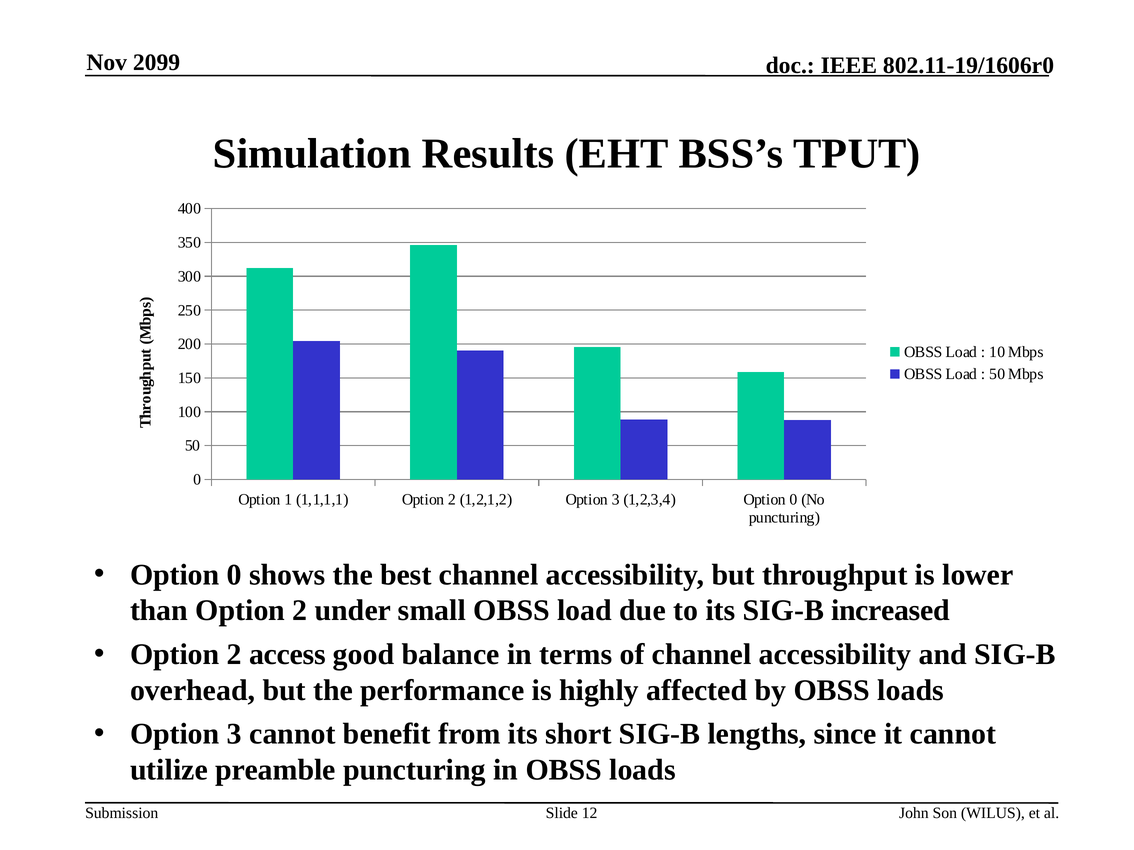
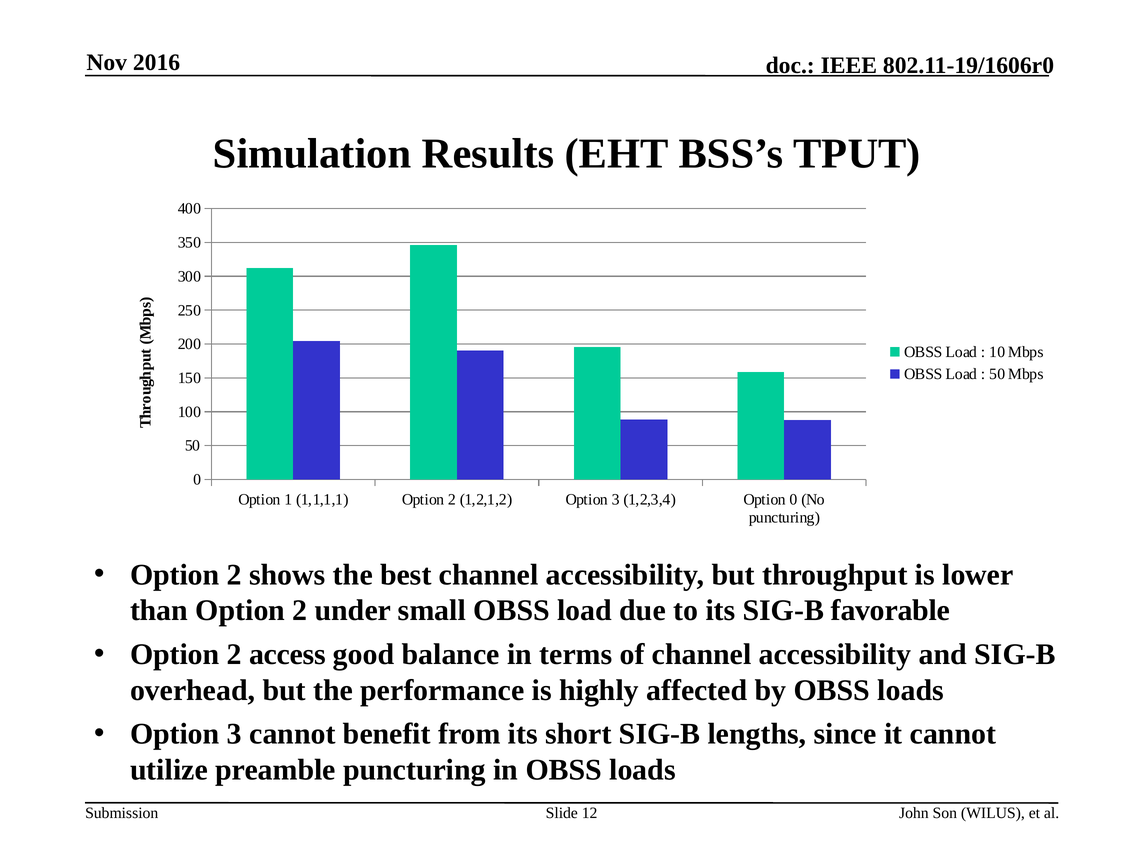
2099: 2099 -> 2016
0 at (234, 575): 0 -> 2
increased: increased -> favorable
